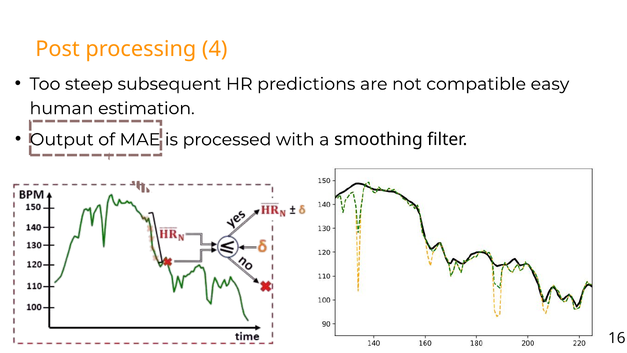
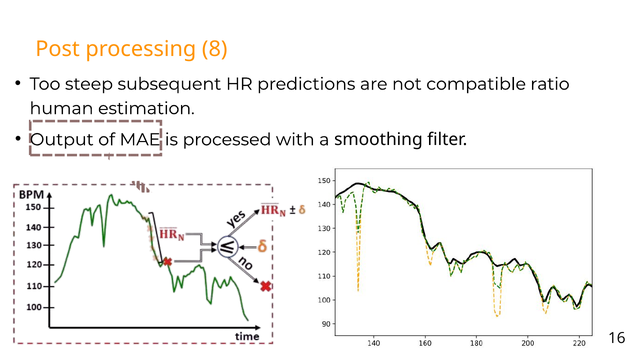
4: 4 -> 8
easy: easy -> ratio
